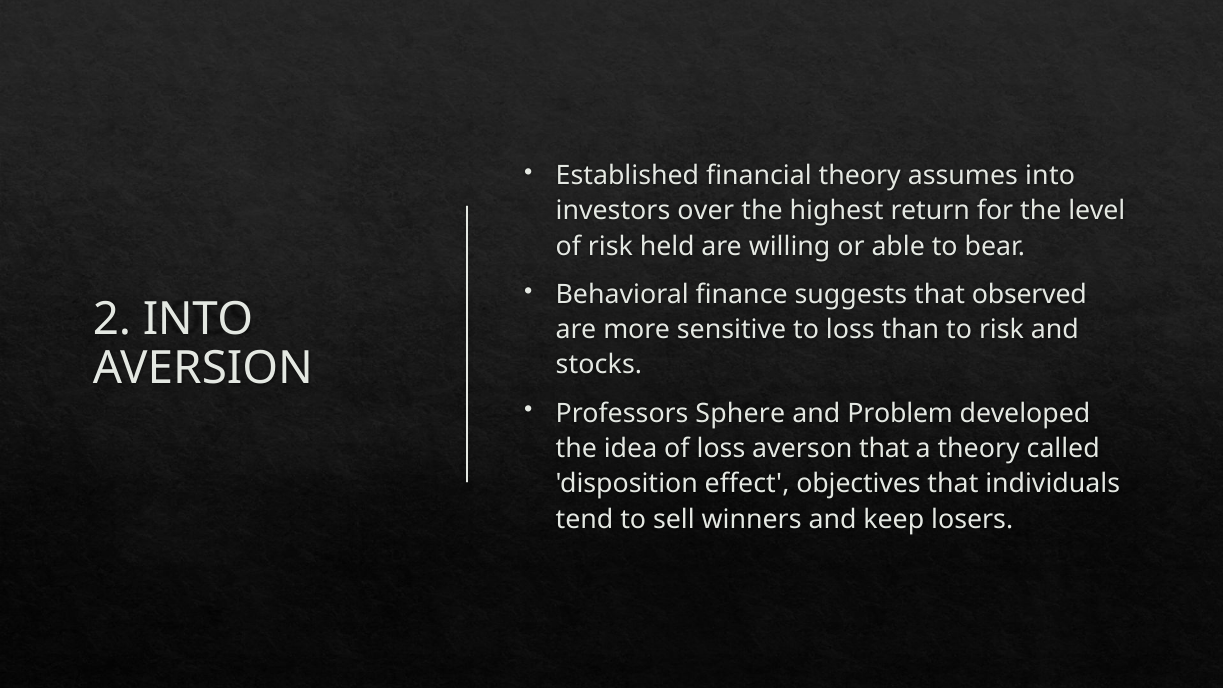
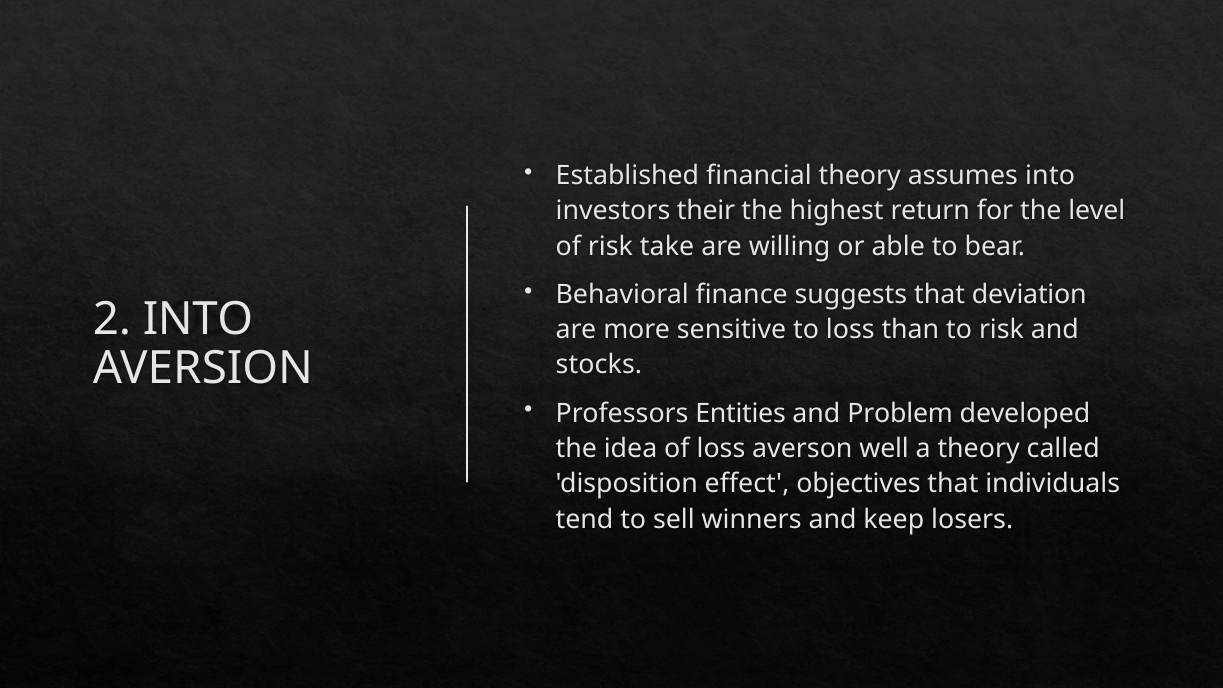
over: over -> their
held: held -> take
observed: observed -> deviation
Sphere: Sphere -> Entities
averson that: that -> well
